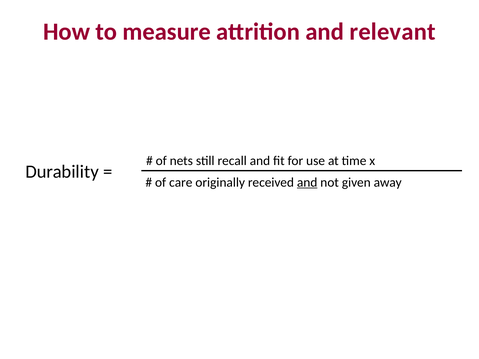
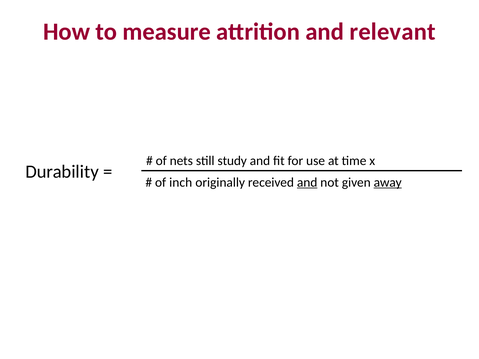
recall: recall -> study
care: care -> inch
away underline: none -> present
